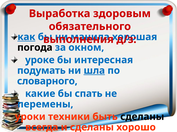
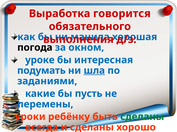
здоровым: здоровым -> говорится
как underline: present -> none
словарного: словарного -> заданиями
спать: спать -> пусть
техники: техники -> ребёнку
сделаны at (142, 117) colour: black -> green
